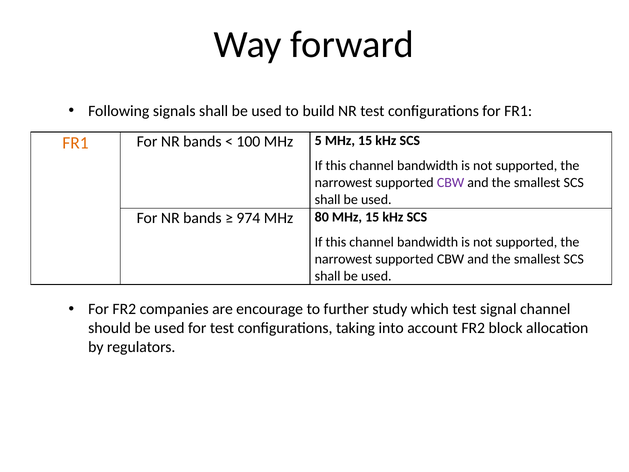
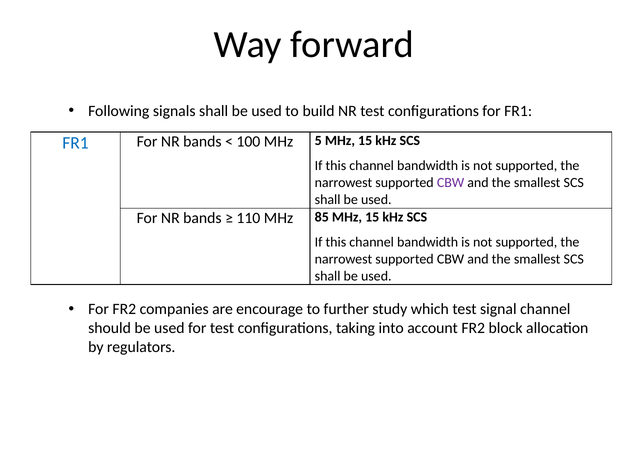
FR1 at (75, 143) colour: orange -> blue
974: 974 -> 110
80: 80 -> 85
